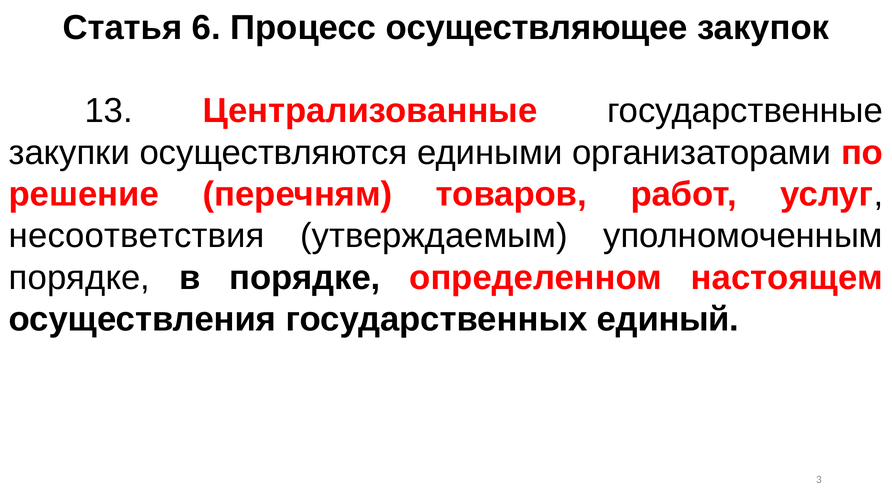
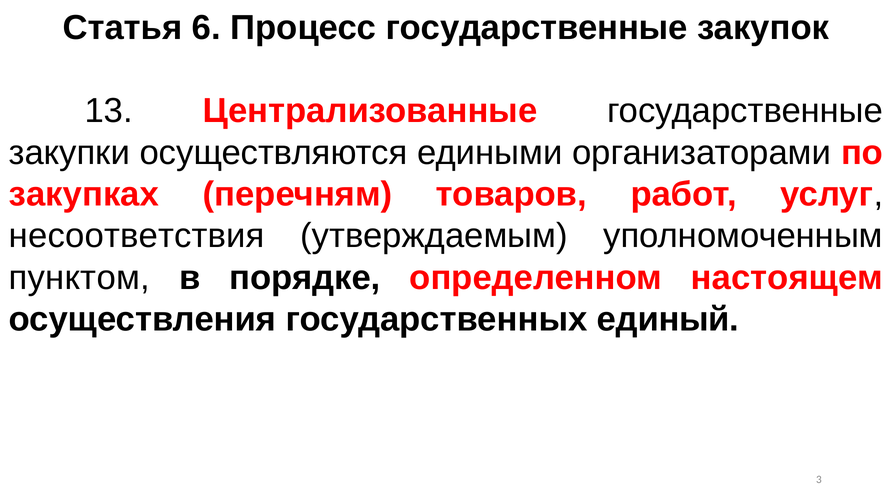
Процесс осуществляющее: осуществляющее -> государственные
решение: решение -> закупках
порядке at (79, 278): порядке -> пунктом
